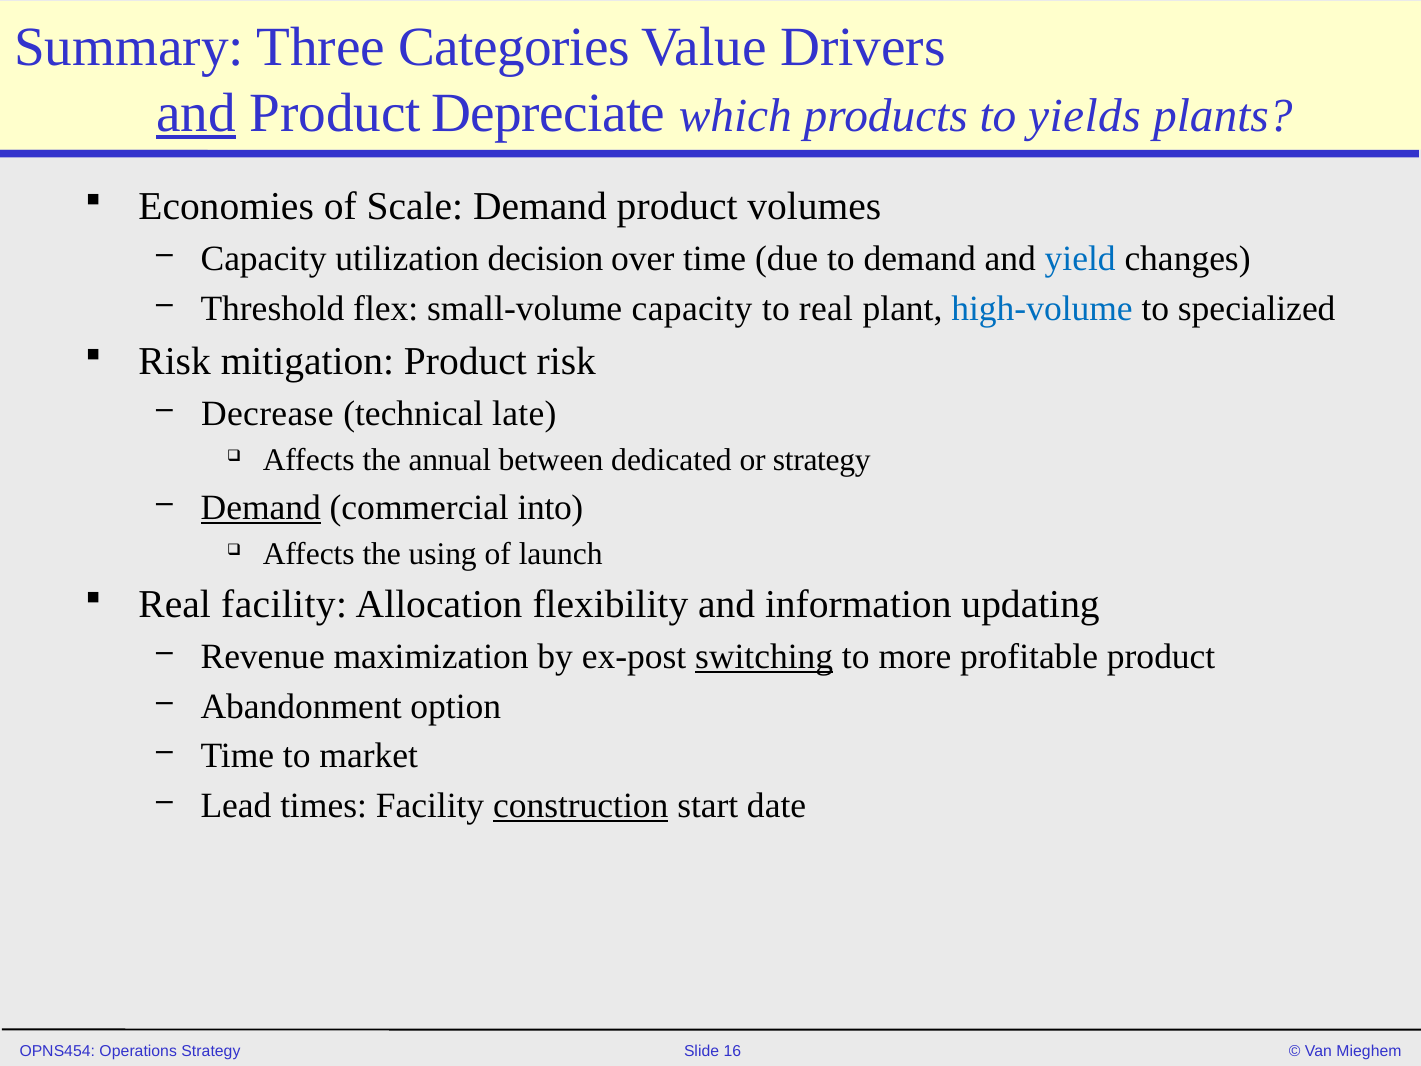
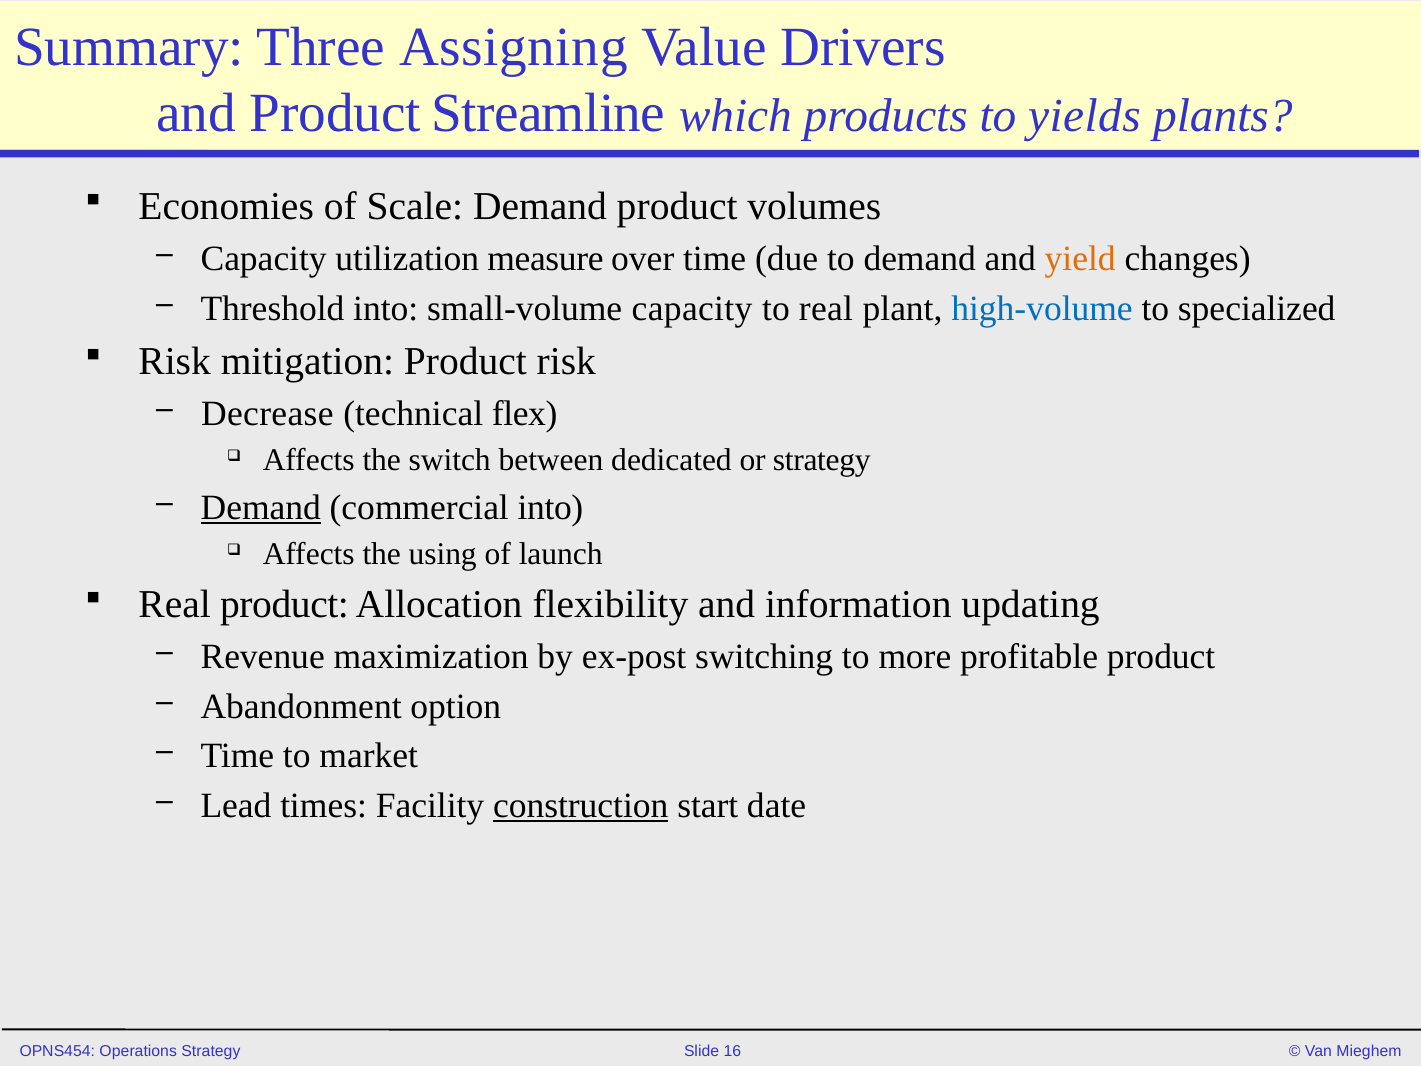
Categories: Categories -> Assigning
and at (196, 113) underline: present -> none
Depreciate: Depreciate -> Streamline
decision: decision -> measure
yield colour: blue -> orange
Threshold flex: flex -> into
late: late -> flex
annual: annual -> switch
Real facility: facility -> product
switching underline: present -> none
